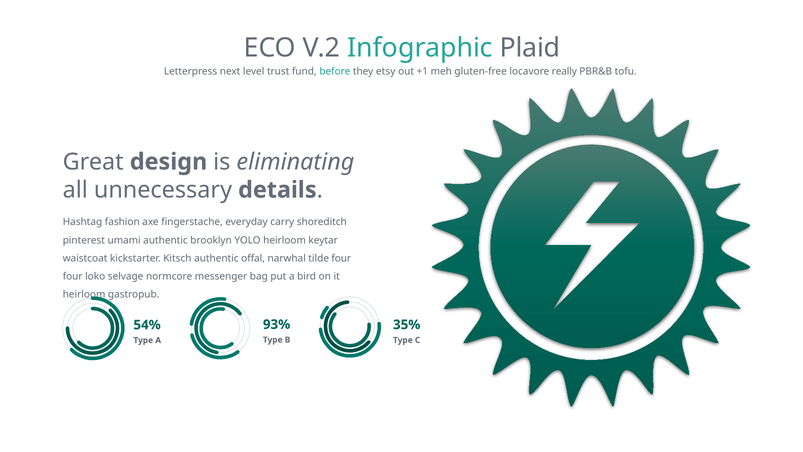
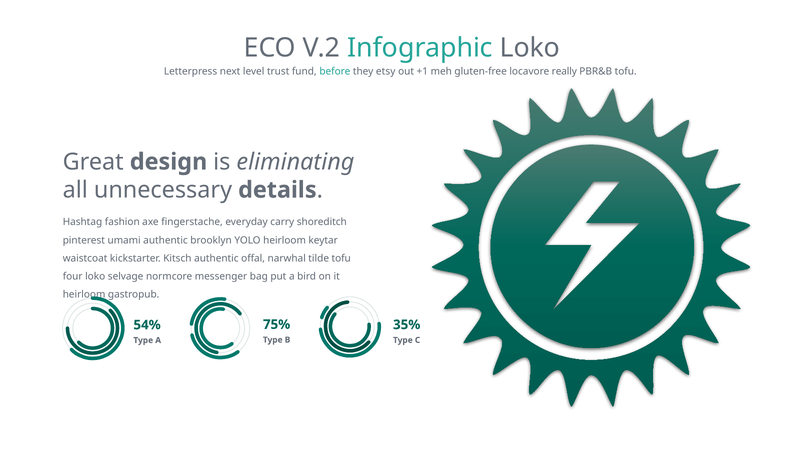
Infographic Plaid: Plaid -> Loko
tilde four: four -> tofu
93%: 93% -> 75%
